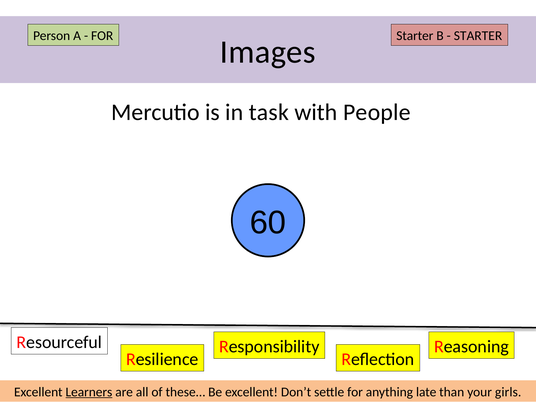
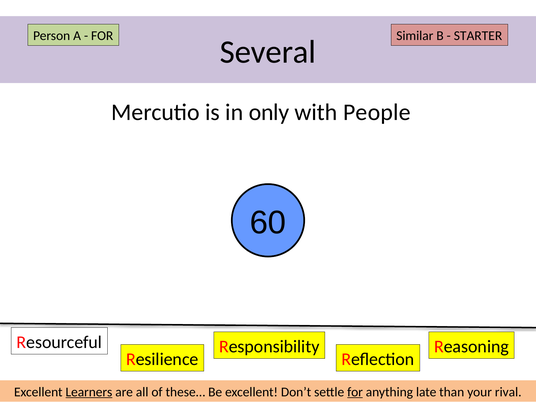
FOR Starter: Starter -> Similar
Images: Images -> Several
task: task -> only
for at (355, 392) underline: none -> present
girls: girls -> rival
